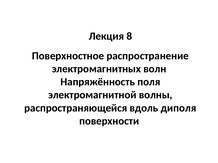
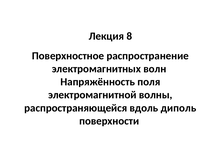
диполя: диполя -> диполь
